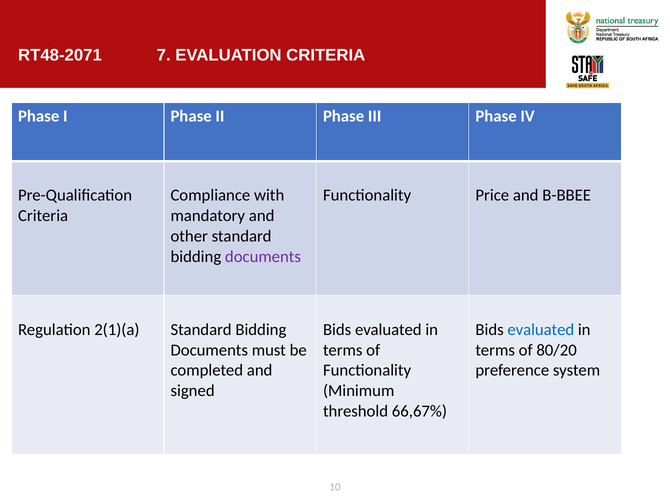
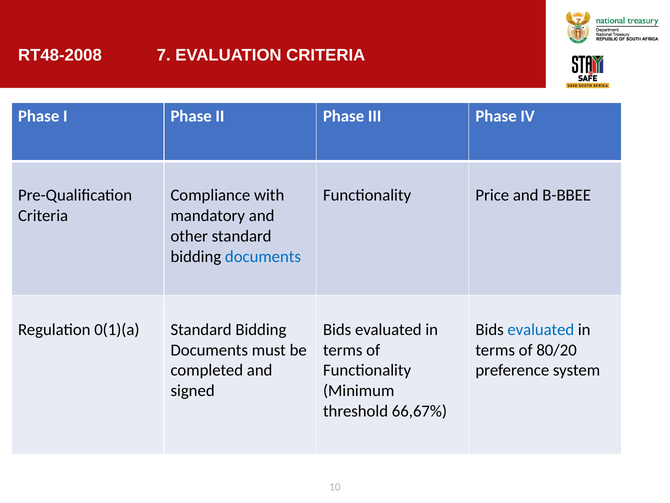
RT48-2071: RT48-2071 -> RT48-2008
documents at (263, 257) colour: purple -> blue
2(1)(a: 2(1)(a -> 0(1)(a
